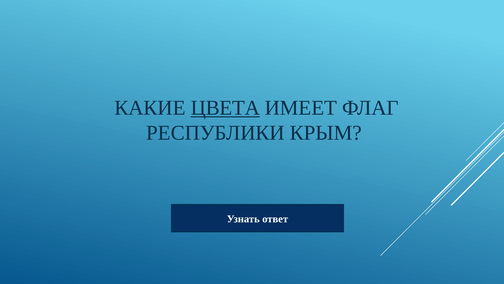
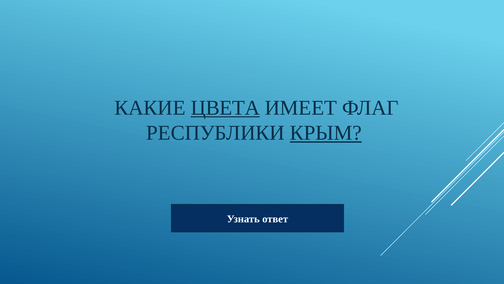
КРЫМ underline: none -> present
